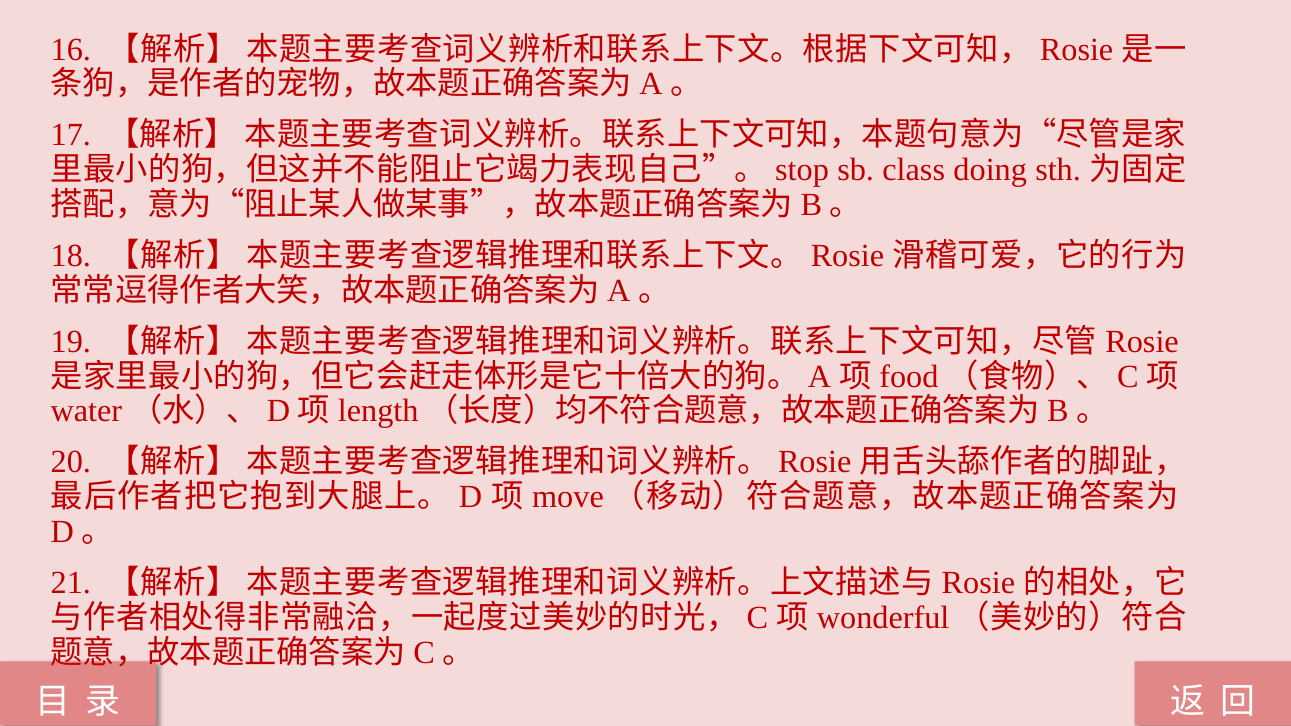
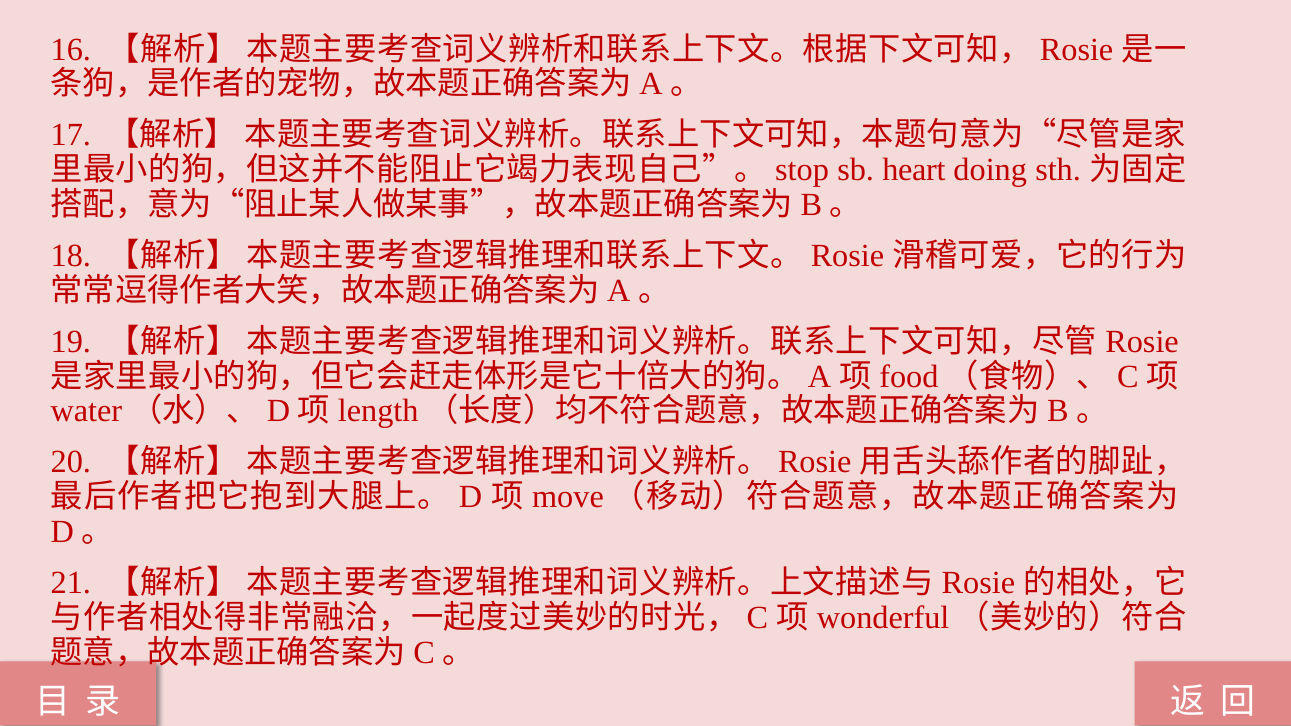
class: class -> heart
